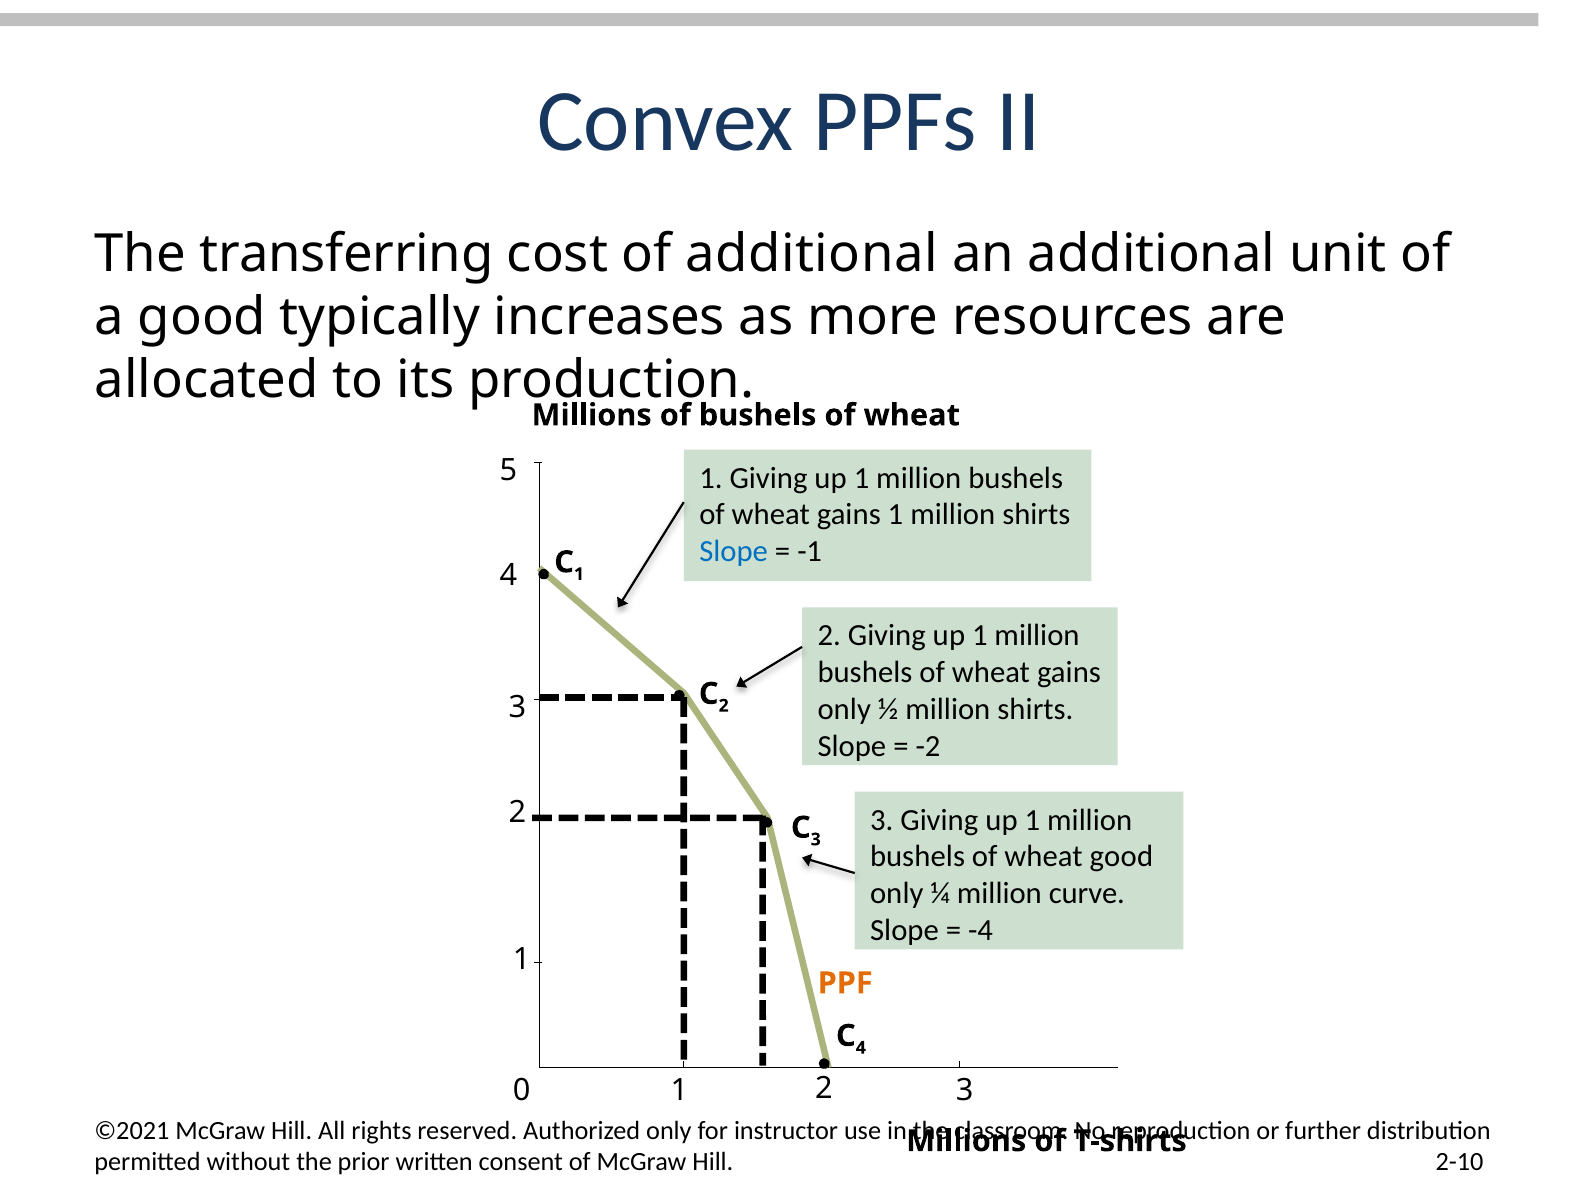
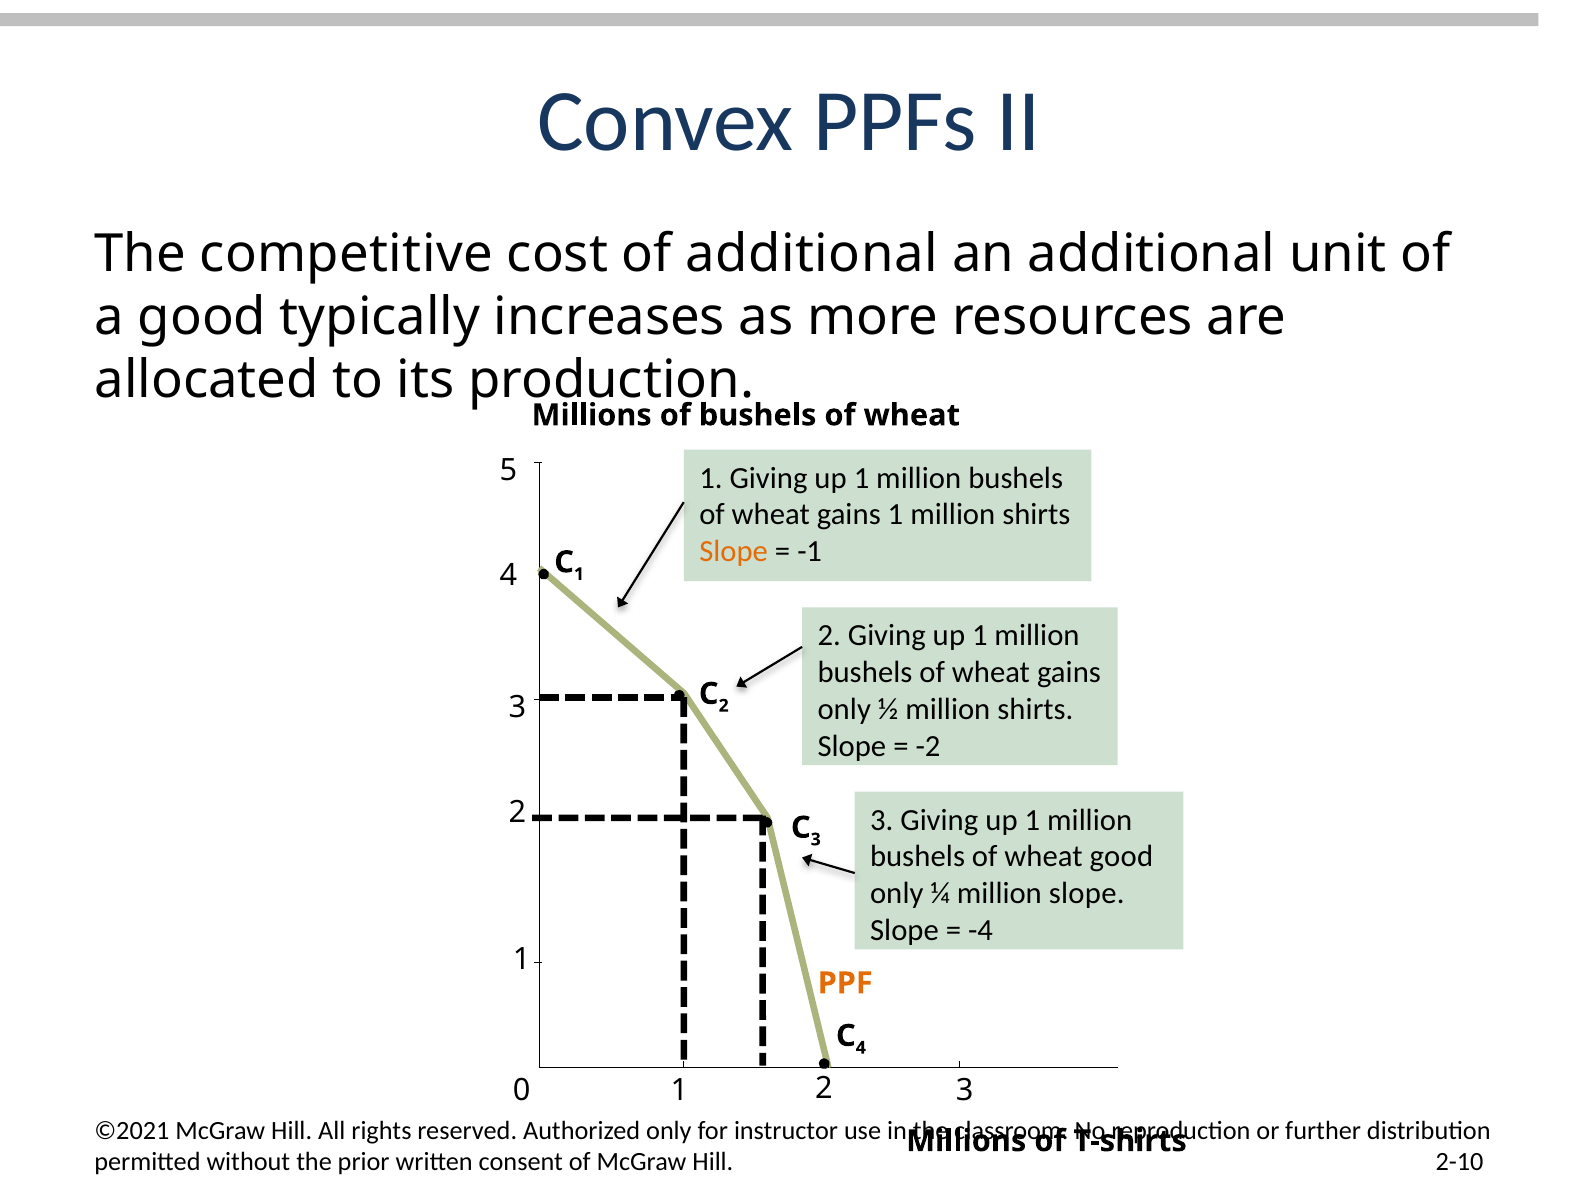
transferring: transferring -> competitive
Slope at (734, 551) colour: blue -> orange
million curve: curve -> slope
